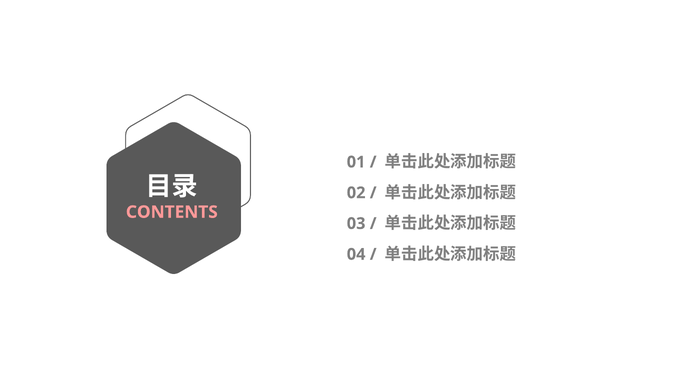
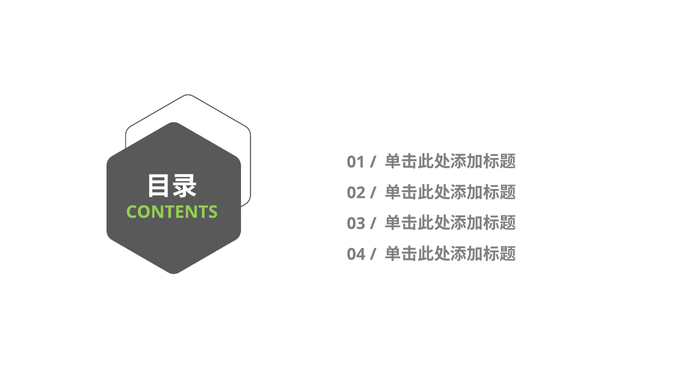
CONTENTS colour: pink -> light green
